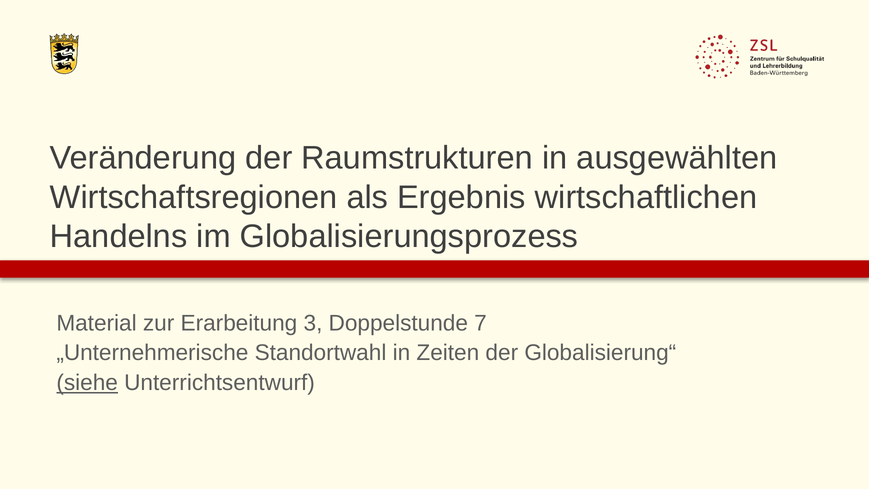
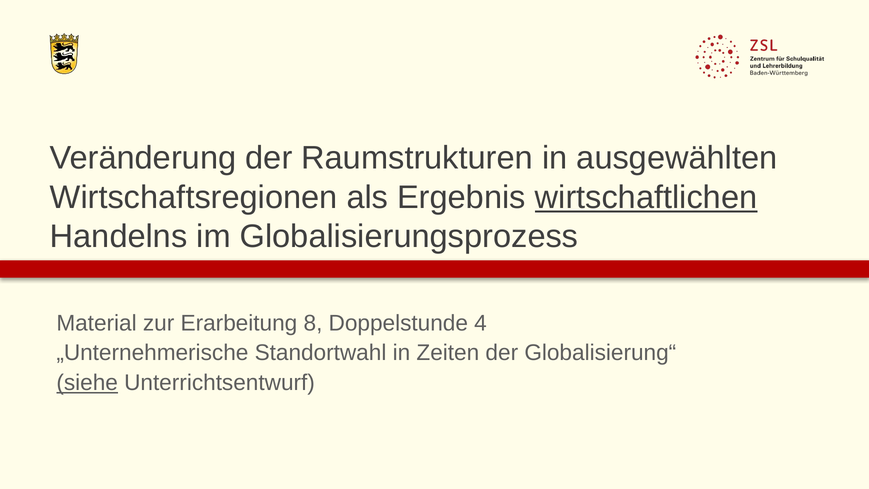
wirtschaftlichen underline: none -> present
3: 3 -> 8
7: 7 -> 4
